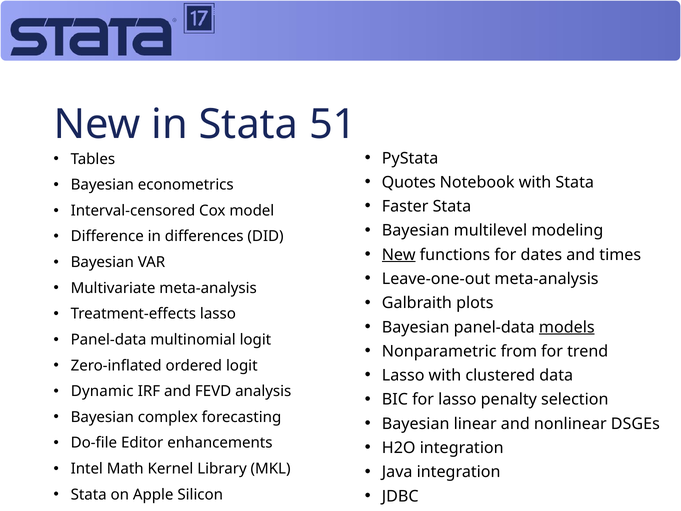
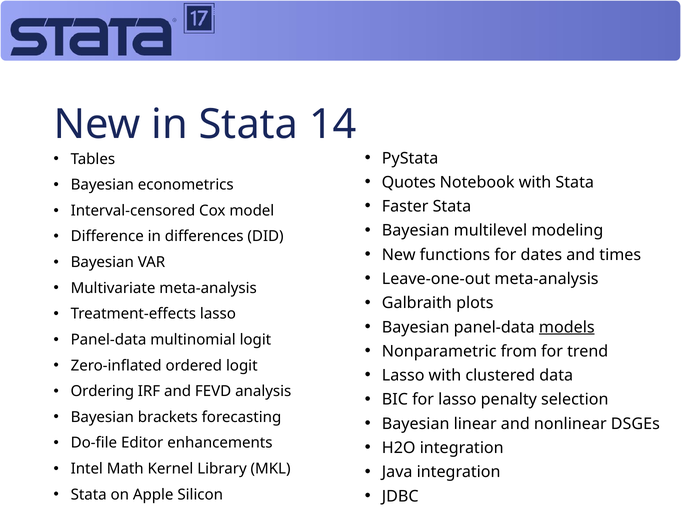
51: 51 -> 14
New at (399, 255) underline: present -> none
Dynamic: Dynamic -> Ordering
complex: complex -> brackets
